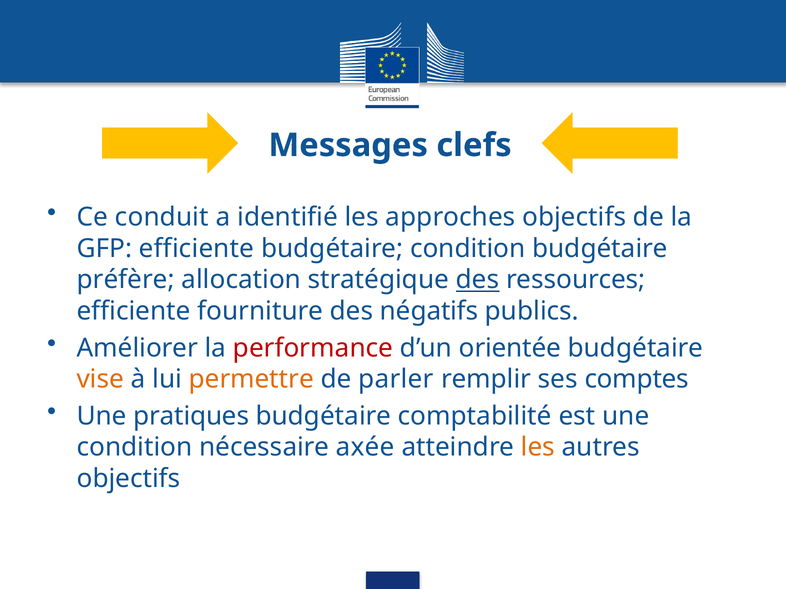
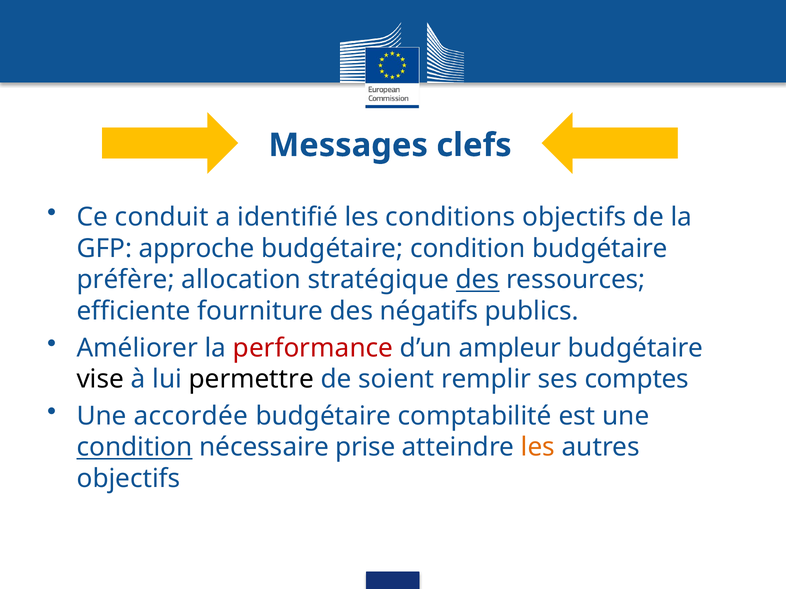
approches: approches -> conditions
GFP efficiente: efficiente -> approche
orientée: orientée -> ampleur
vise colour: orange -> black
permettre colour: orange -> black
parler: parler -> soient
pratiques: pratiques -> accordée
condition at (135, 448) underline: none -> present
axée: axée -> prise
